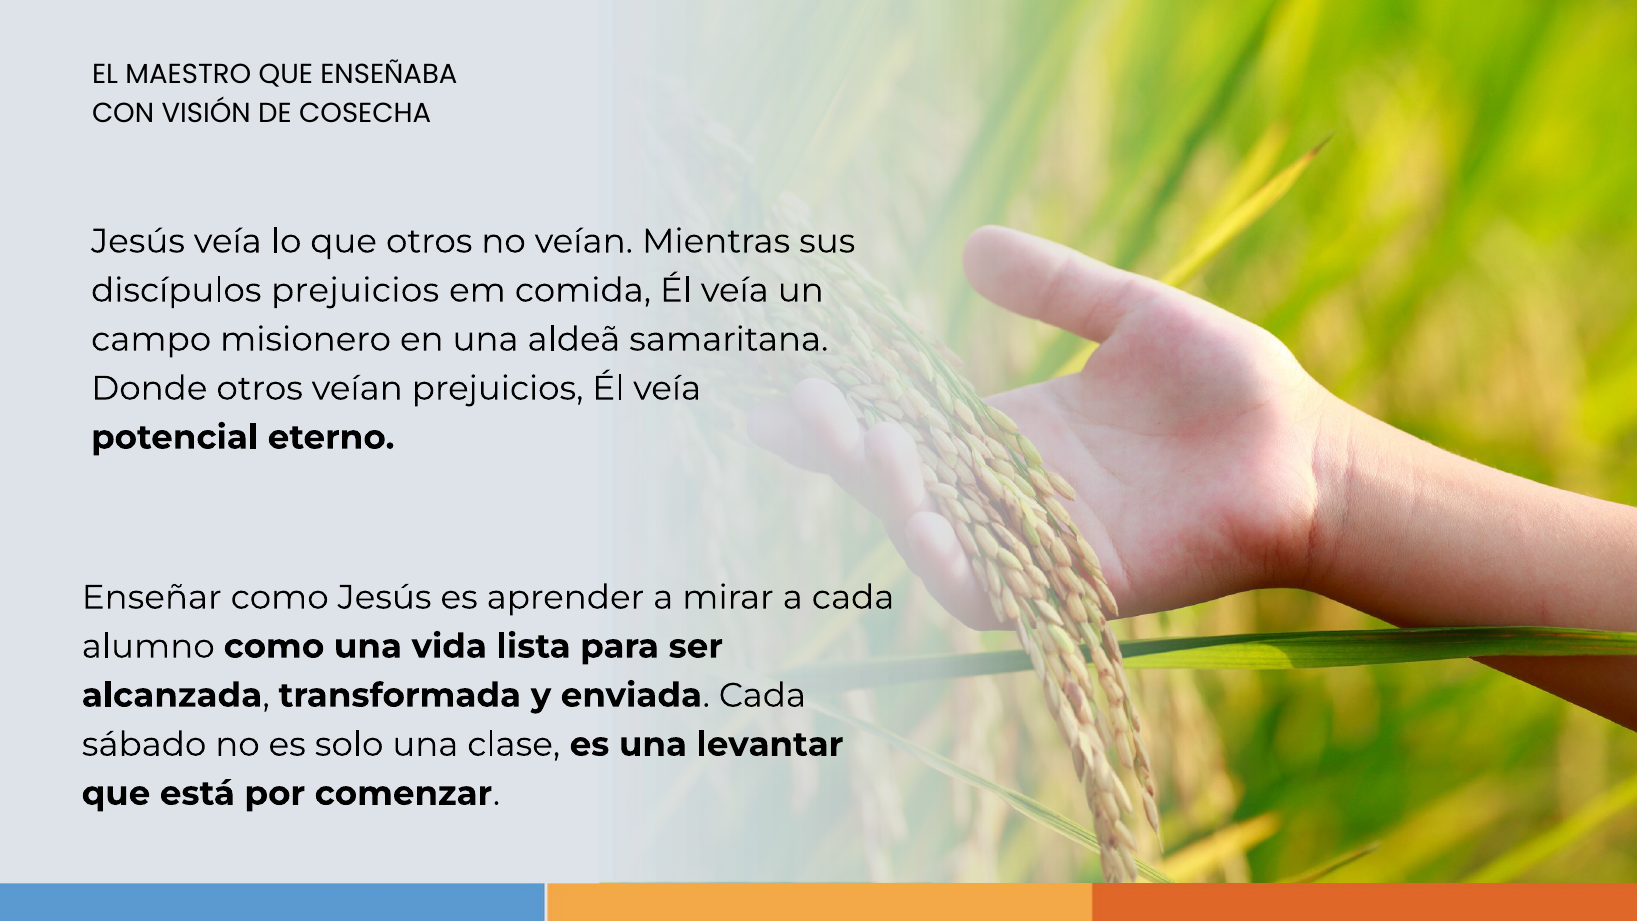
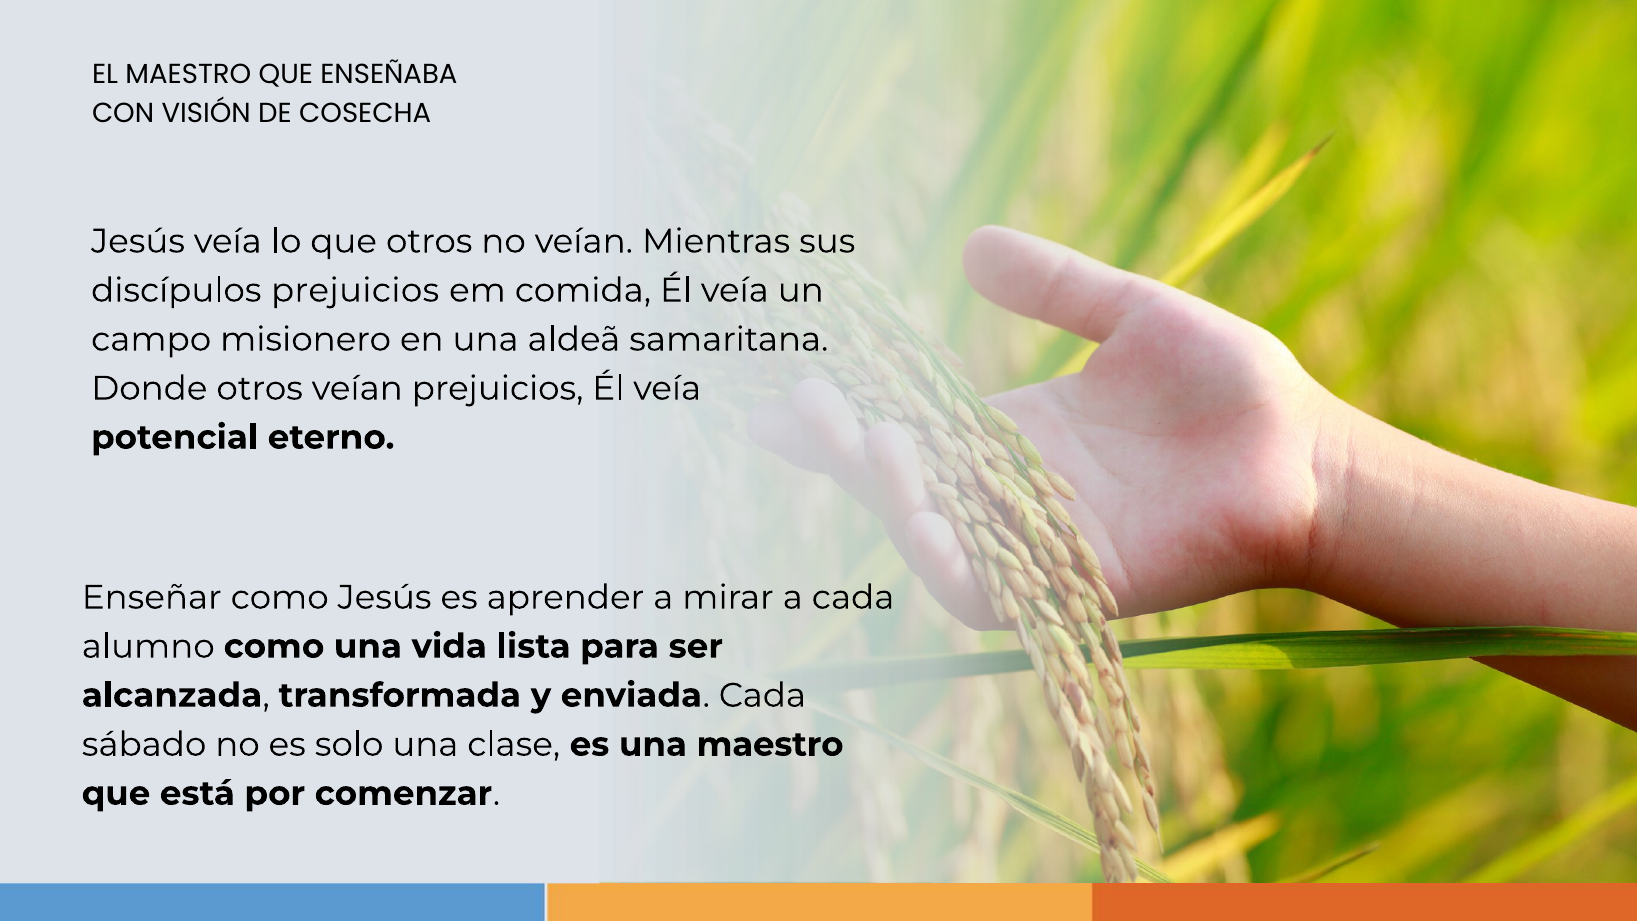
una levantar: levantar -> maestro
